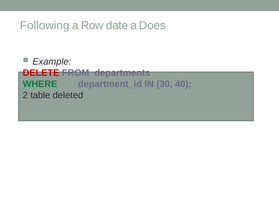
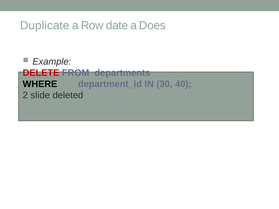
Following: Following -> Duplicate
WHERE colour: green -> black
table: table -> slide
